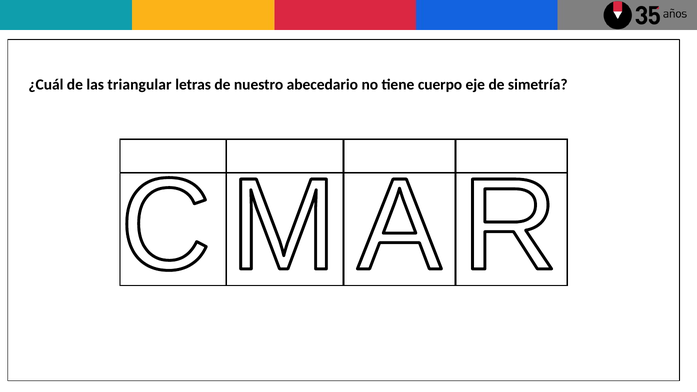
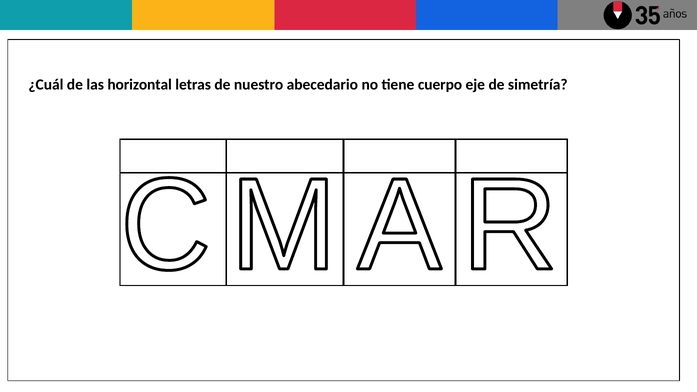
triangular: triangular -> horizontal
